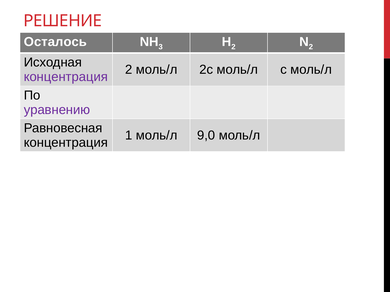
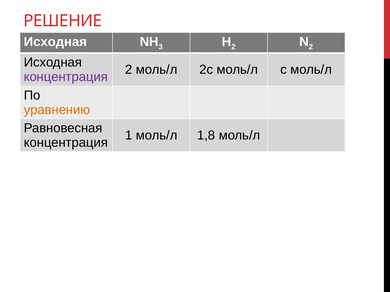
Осталось at (55, 42): Осталось -> Исходная
уравнению colour: purple -> orange
9,0: 9,0 -> 1,8
